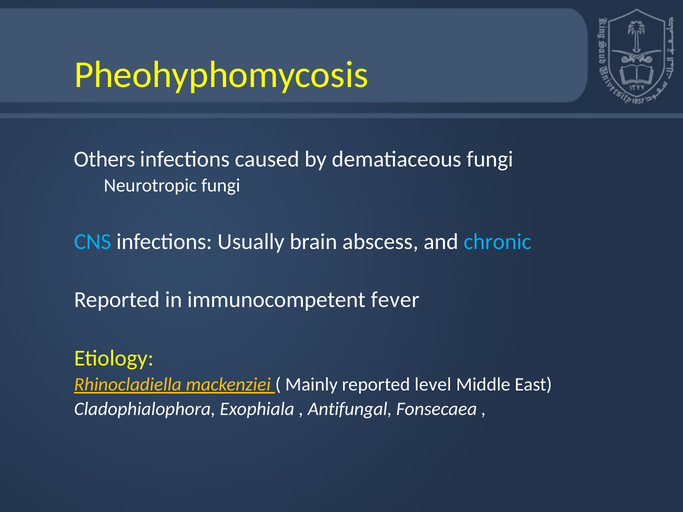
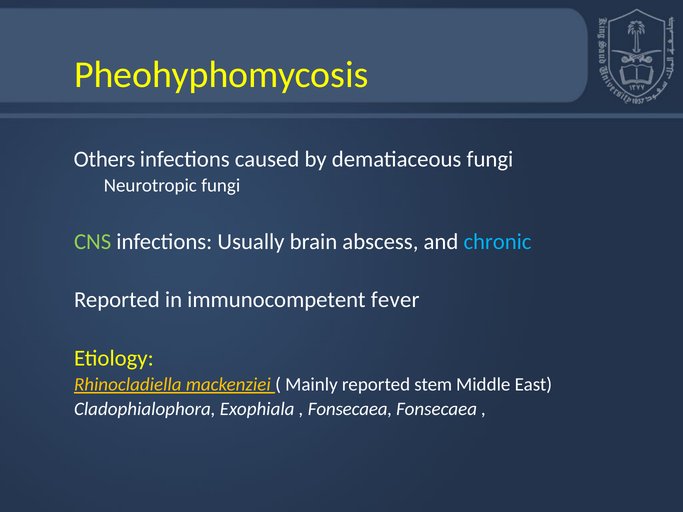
CNS colour: light blue -> light green
level: level -> stem
Antifungal at (350, 409): Antifungal -> Fonsecaea
